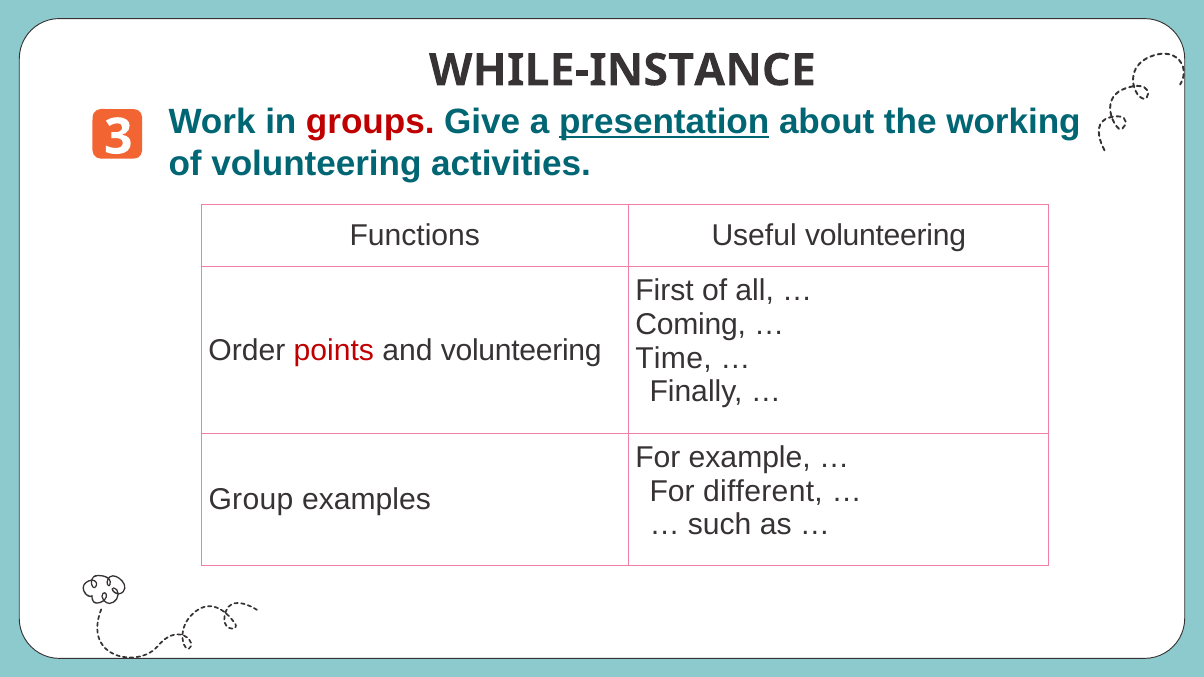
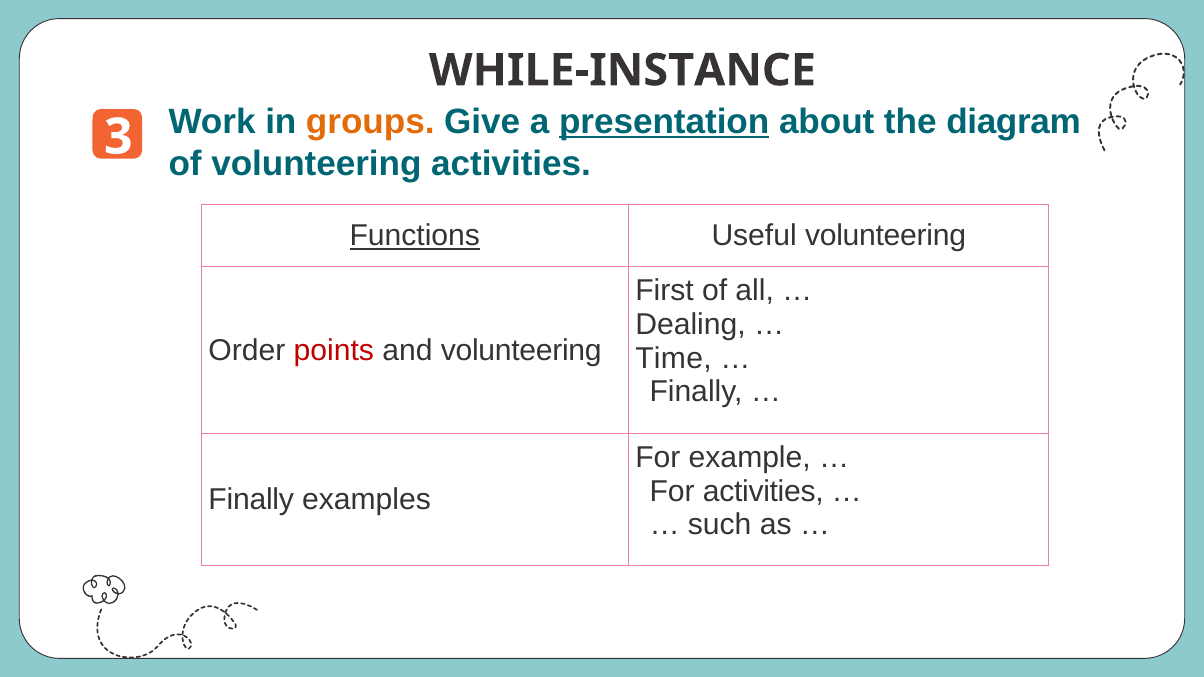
groups colour: red -> orange
working: working -> diagram
Functions underline: none -> present
Coming: Coming -> Dealing
For different: different -> activities
Group at (251, 500): Group -> Finally
